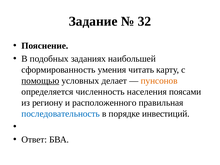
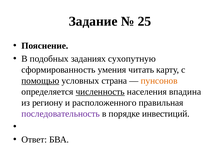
32: 32 -> 25
наибольшей: наибольшей -> сухопутную
делает: делает -> страна
численность underline: none -> present
поясами: поясами -> впадина
последовательность colour: blue -> purple
